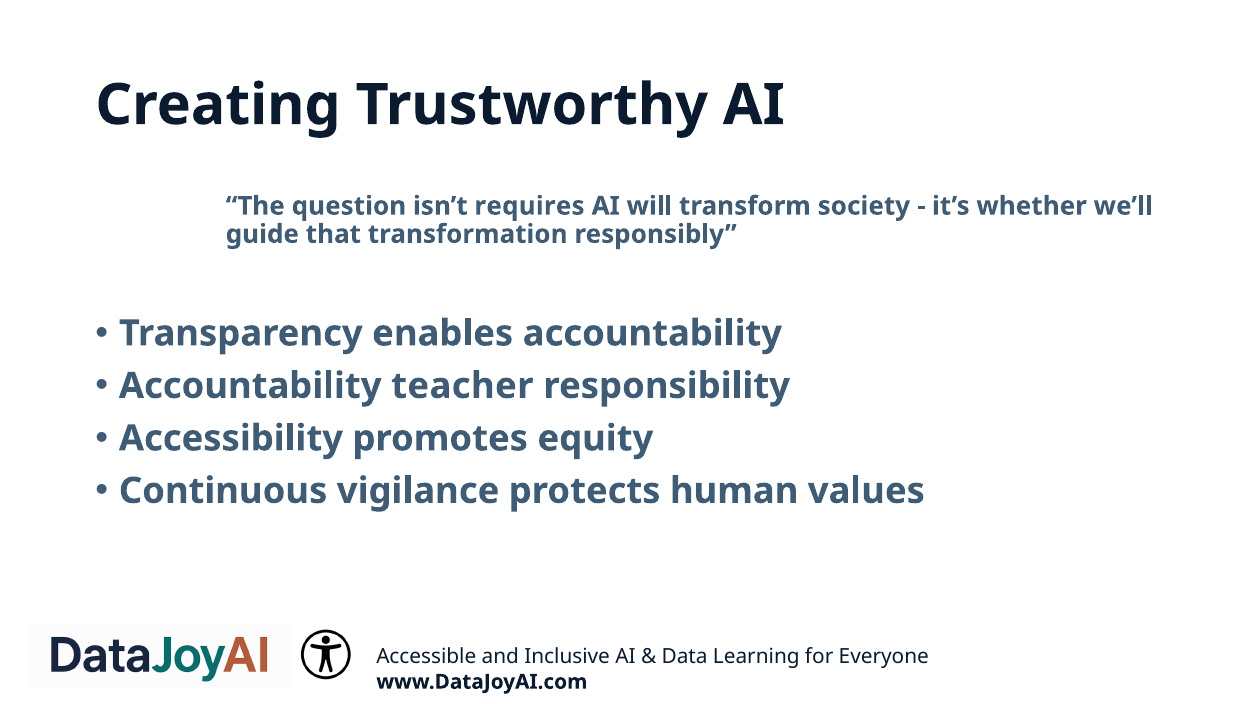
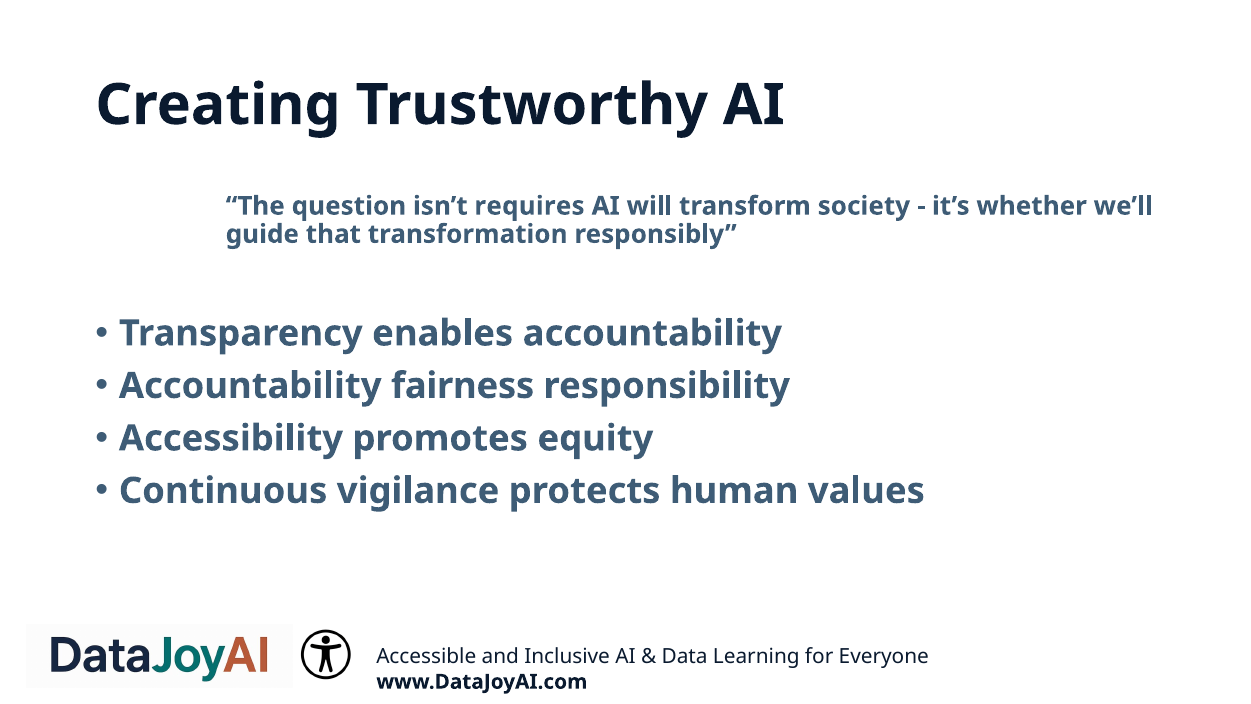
teacher: teacher -> fairness
